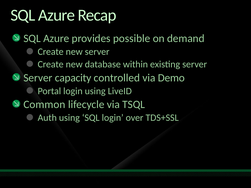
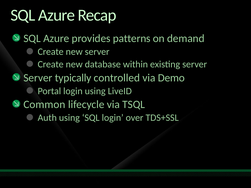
possible: possible -> patterns
capacity: capacity -> typically
